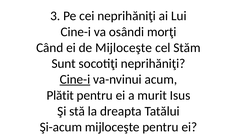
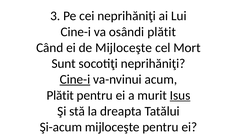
osândi morţi: morţi -> plătit
Stăm: Stăm -> Mort
Isus underline: none -> present
